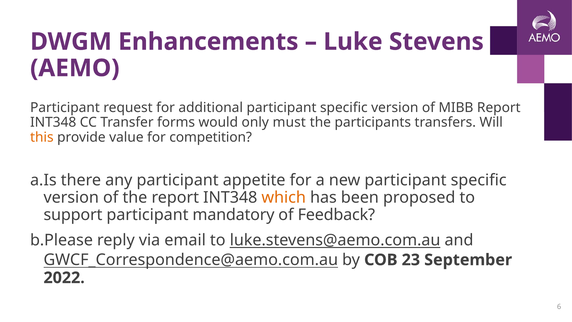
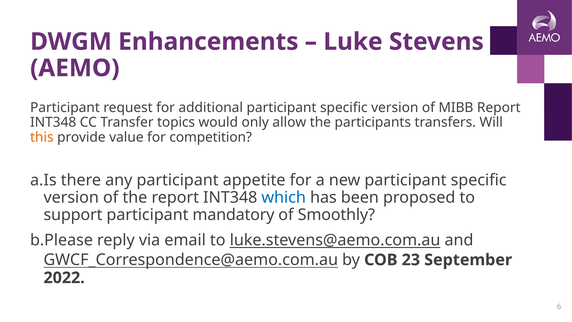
forms: forms -> topics
must: must -> allow
which colour: orange -> blue
Feedback: Feedback -> Smoothly
